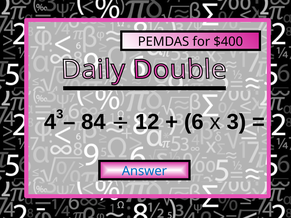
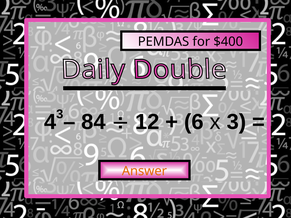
Answer colour: blue -> orange
